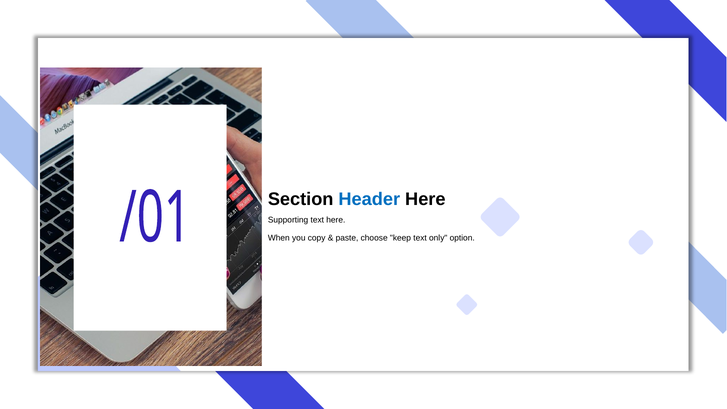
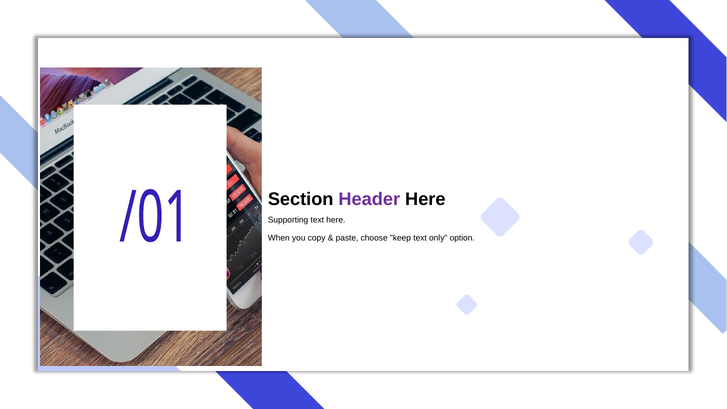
Header colour: blue -> purple
